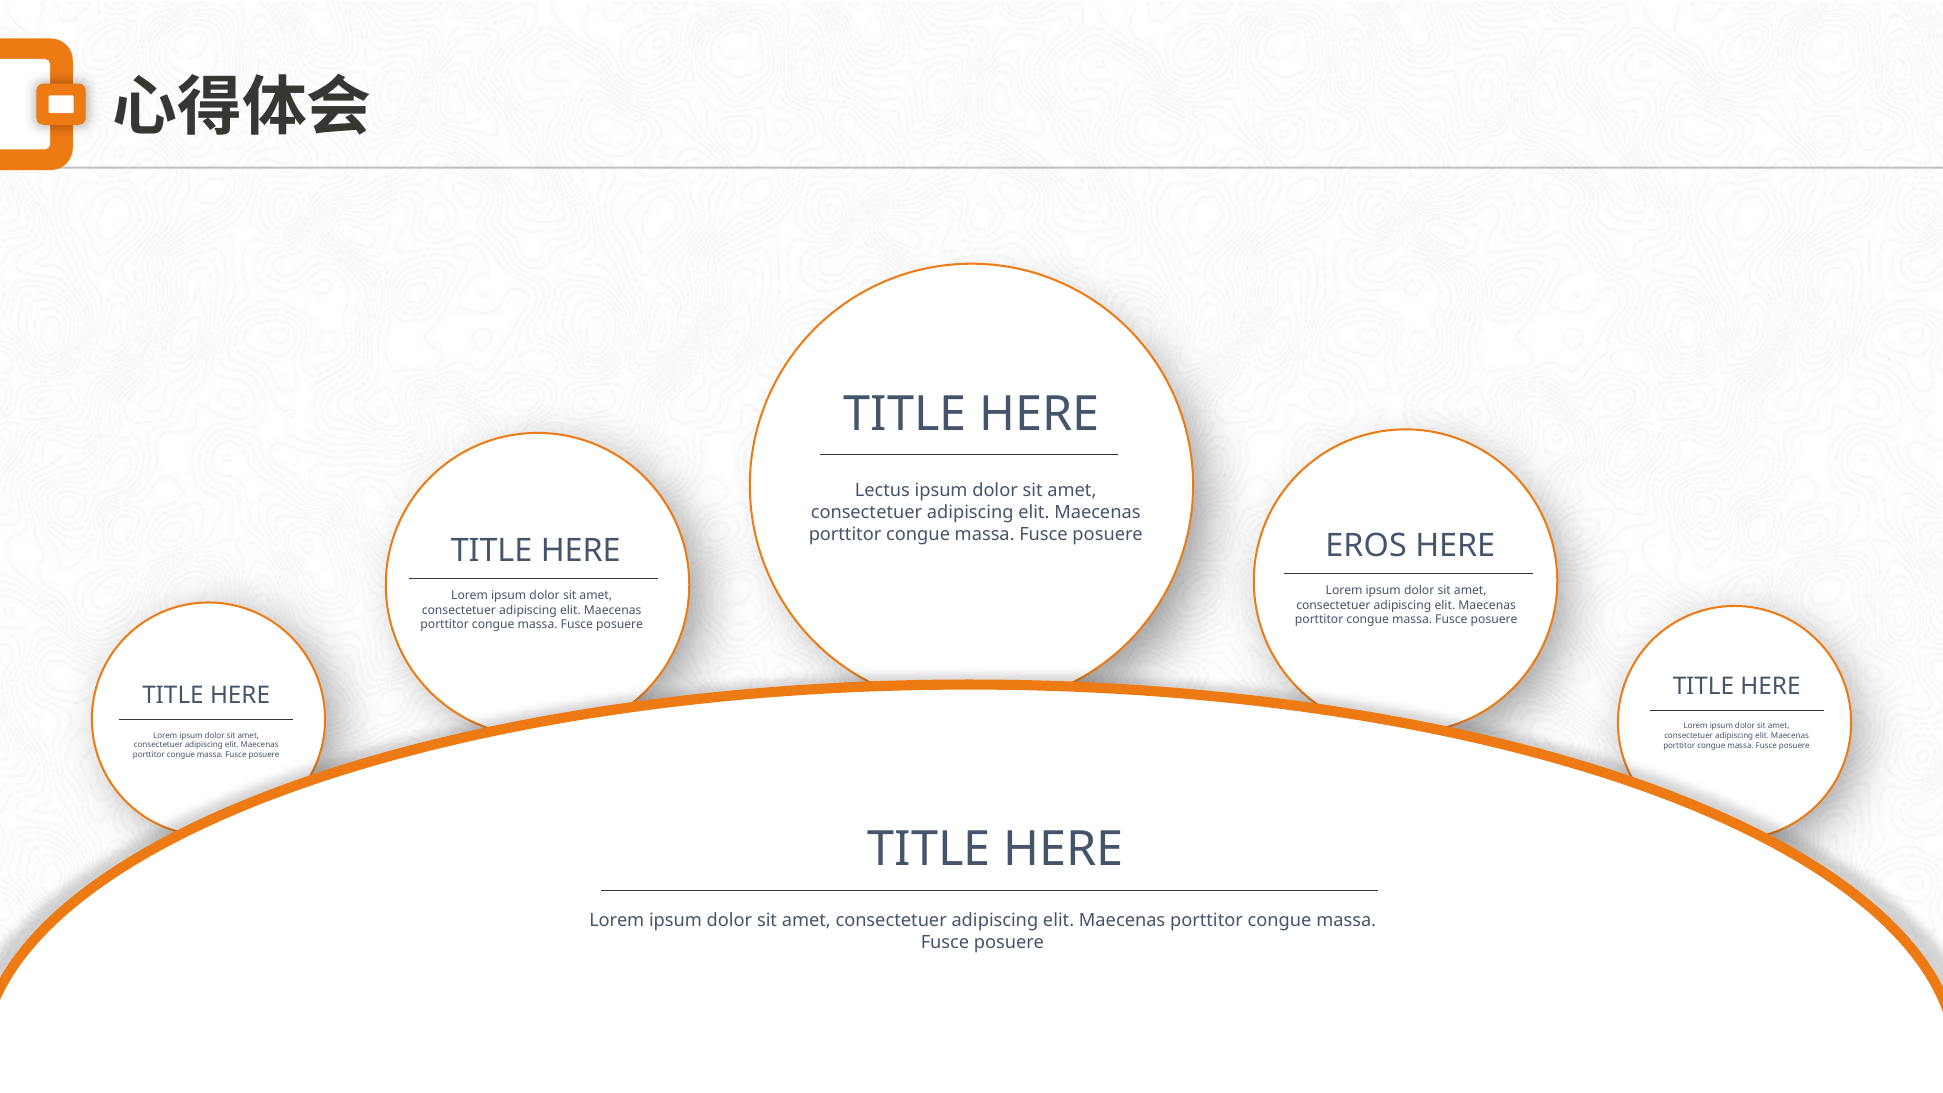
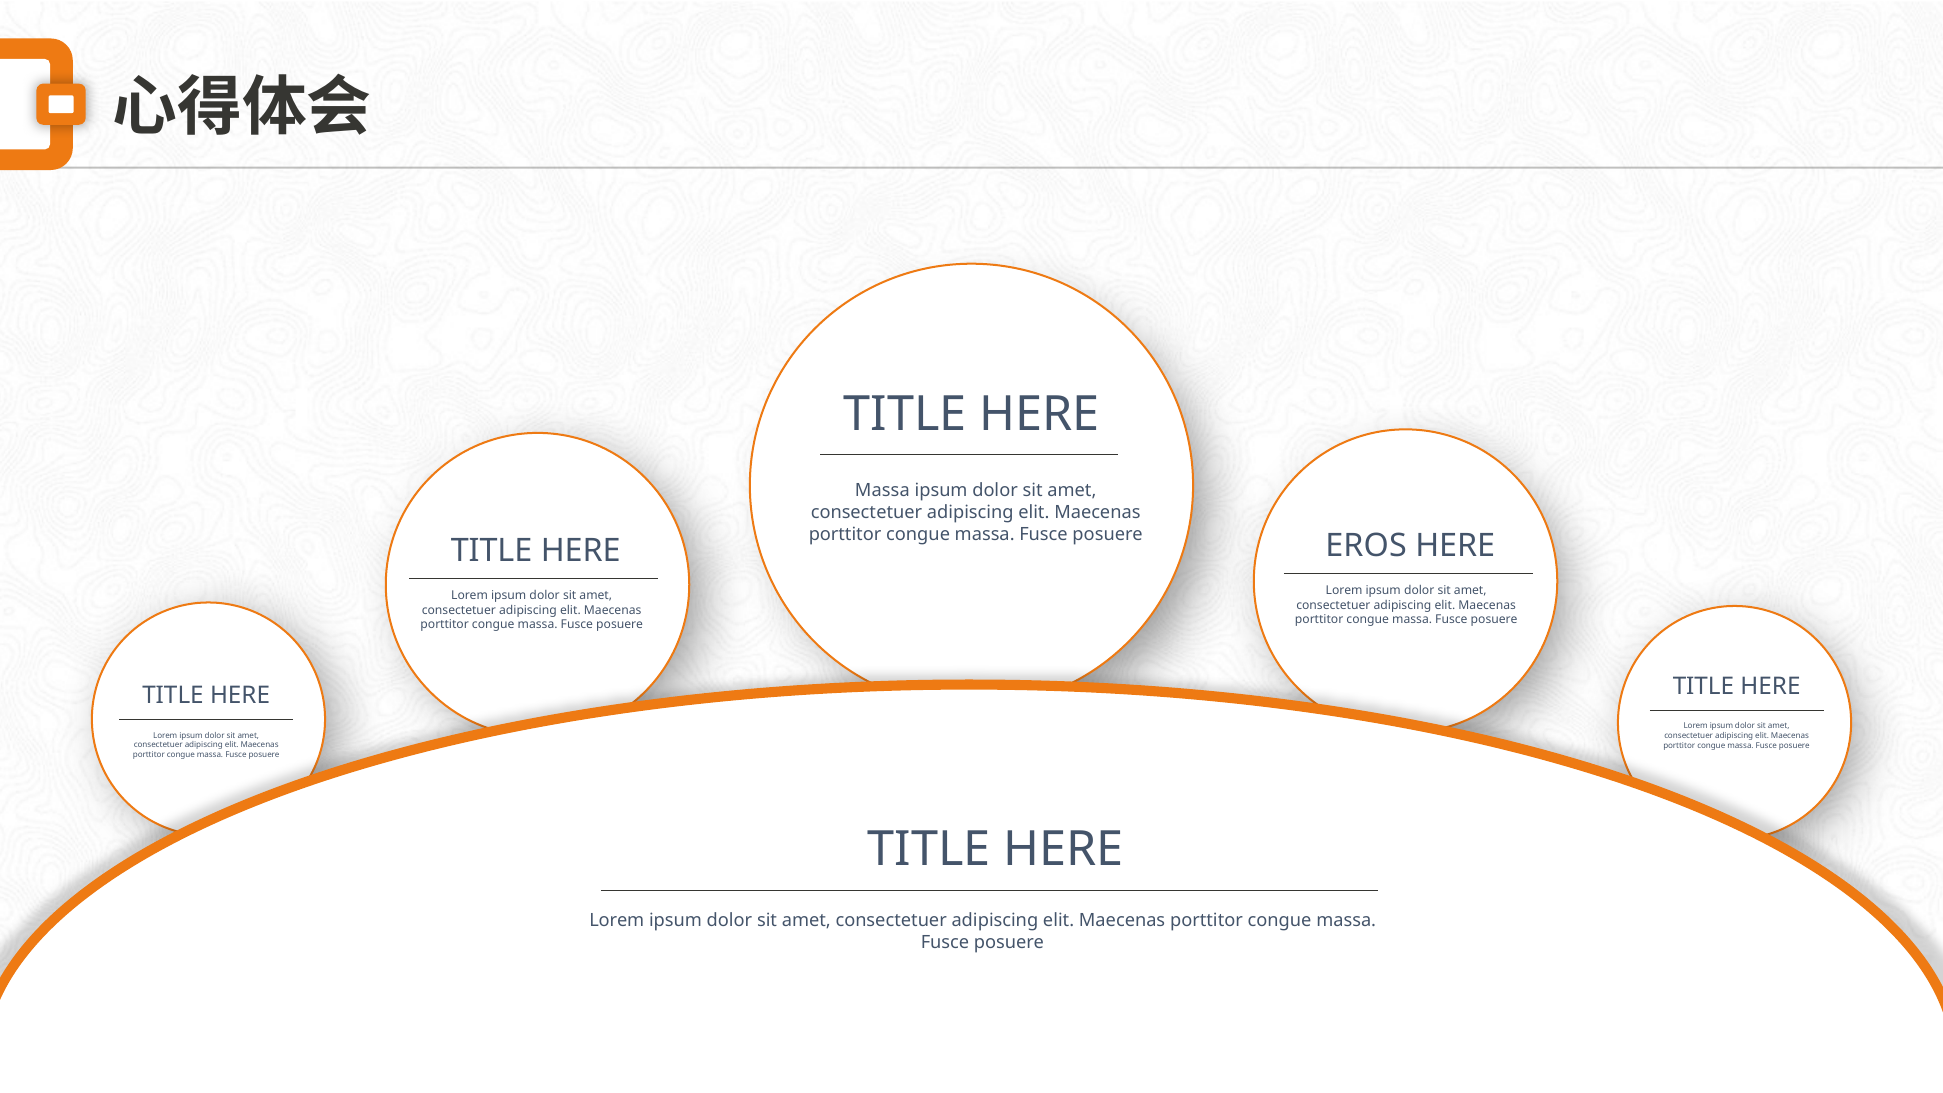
Lectus at (882, 490): Lectus -> Massa
